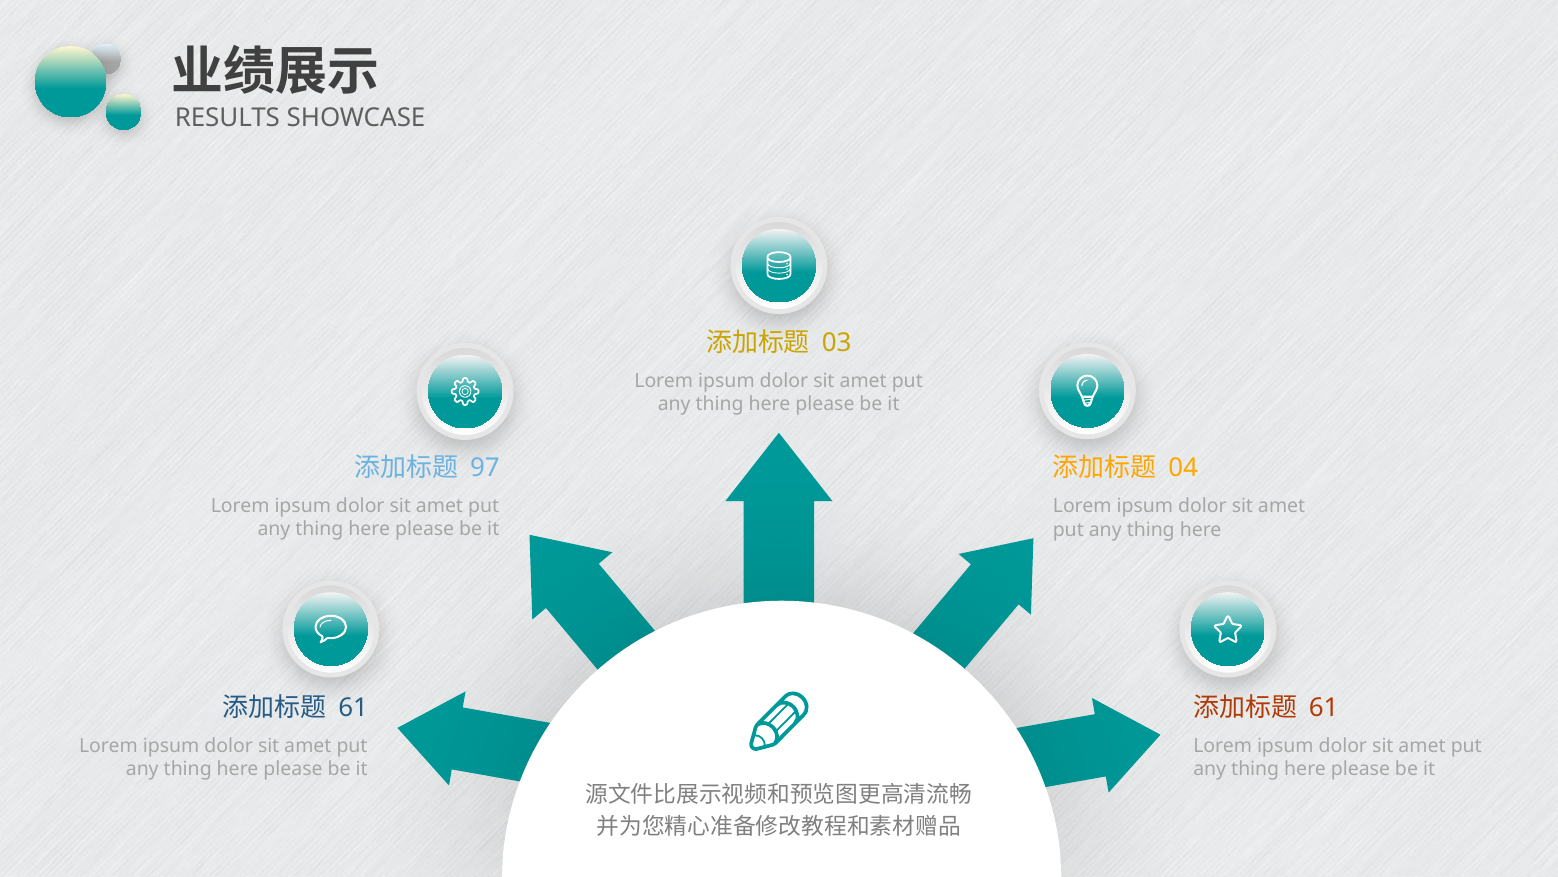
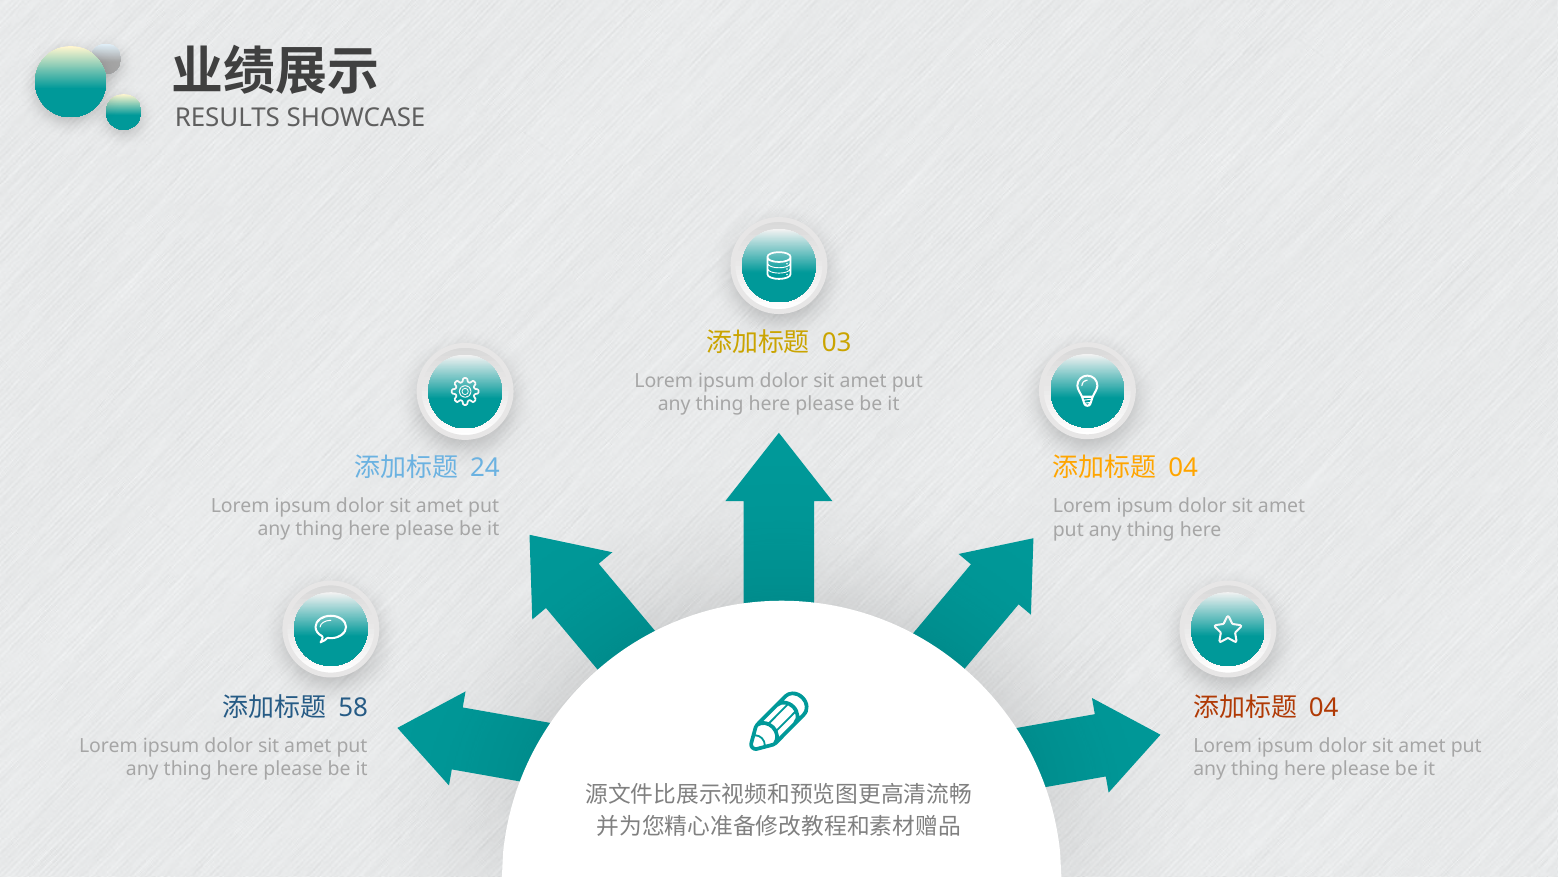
97: 97 -> 24
61 at (353, 707): 61 -> 58
61 at (1324, 707): 61 -> 04
